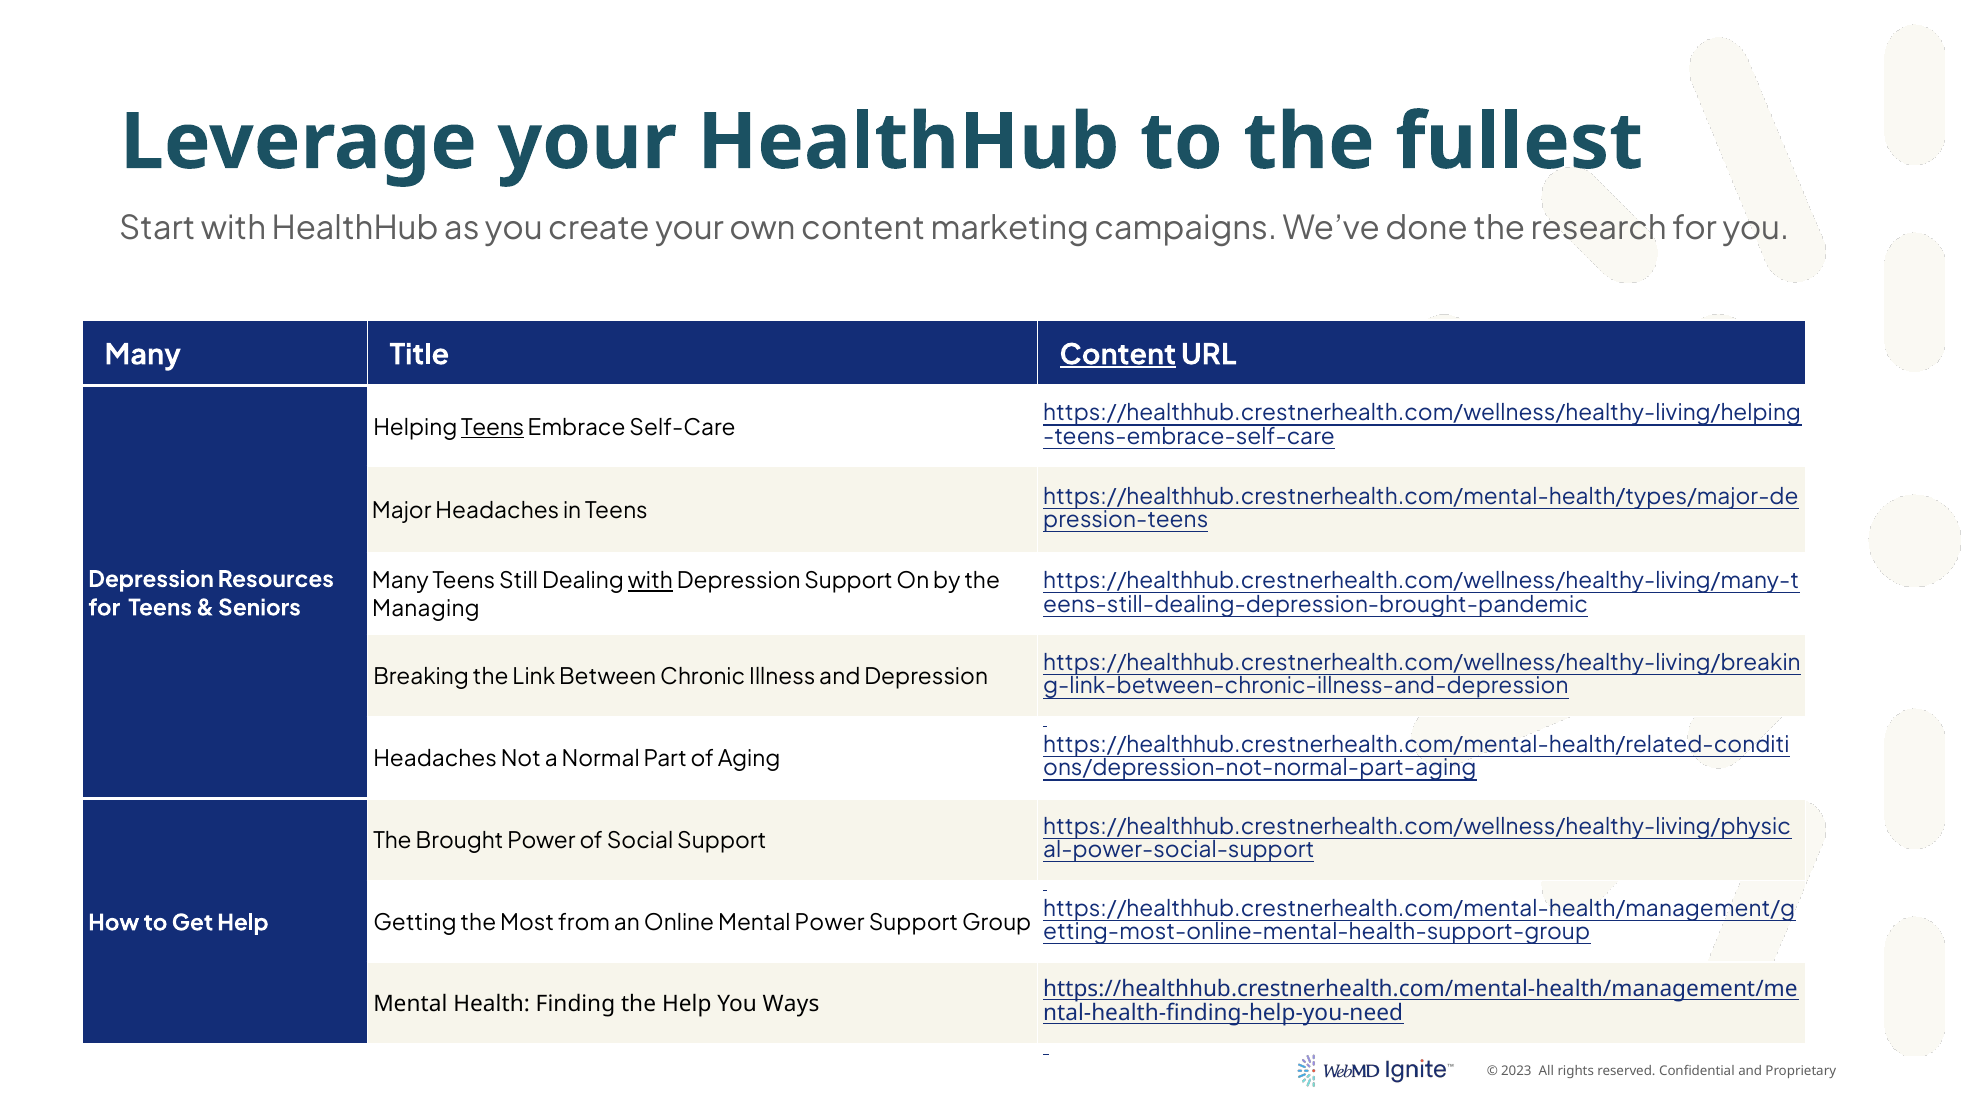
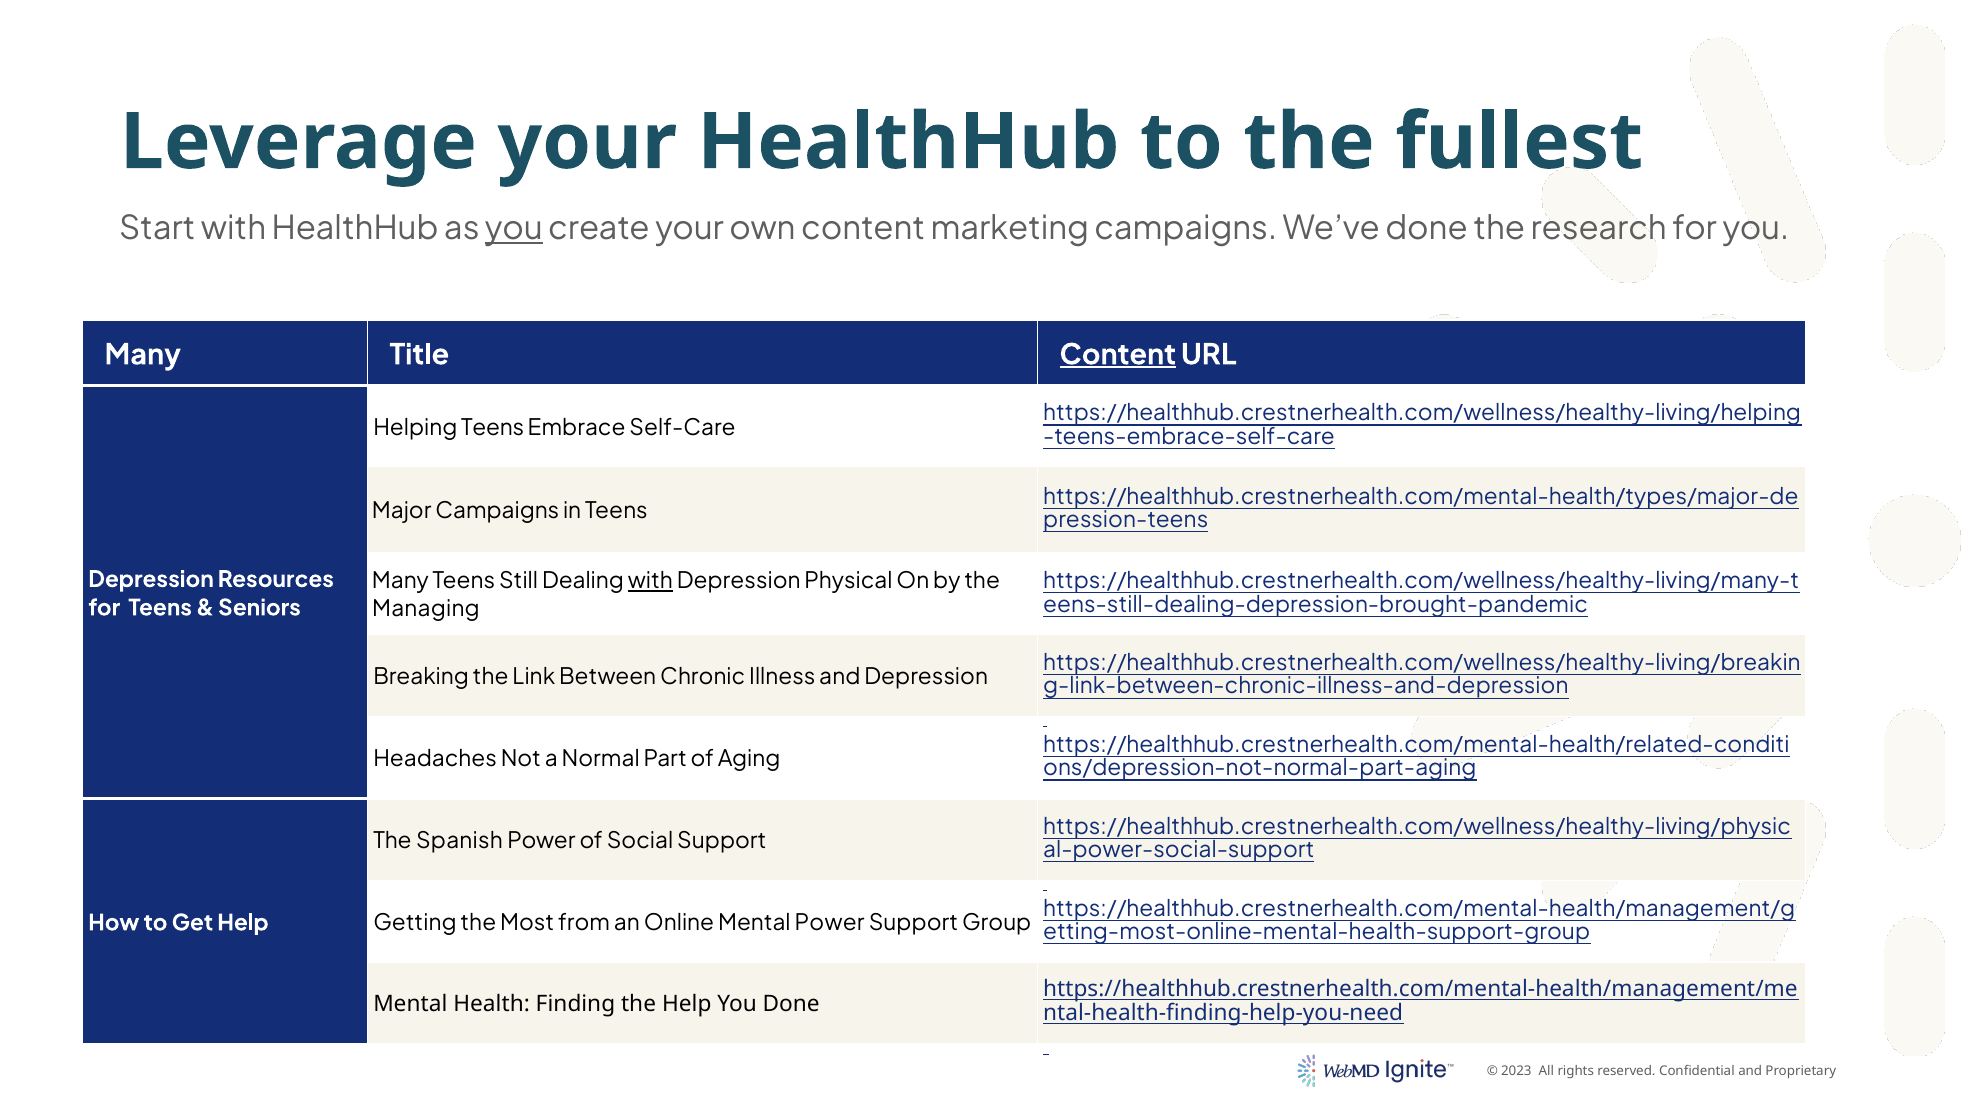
you at (514, 228) underline: none -> present
Teens at (493, 428) underline: present -> none
Major Headaches: Headaches -> Campaigns
Depression Support: Support -> Physical
Brought: Brought -> Spanish
You Ways: Ways -> Done
